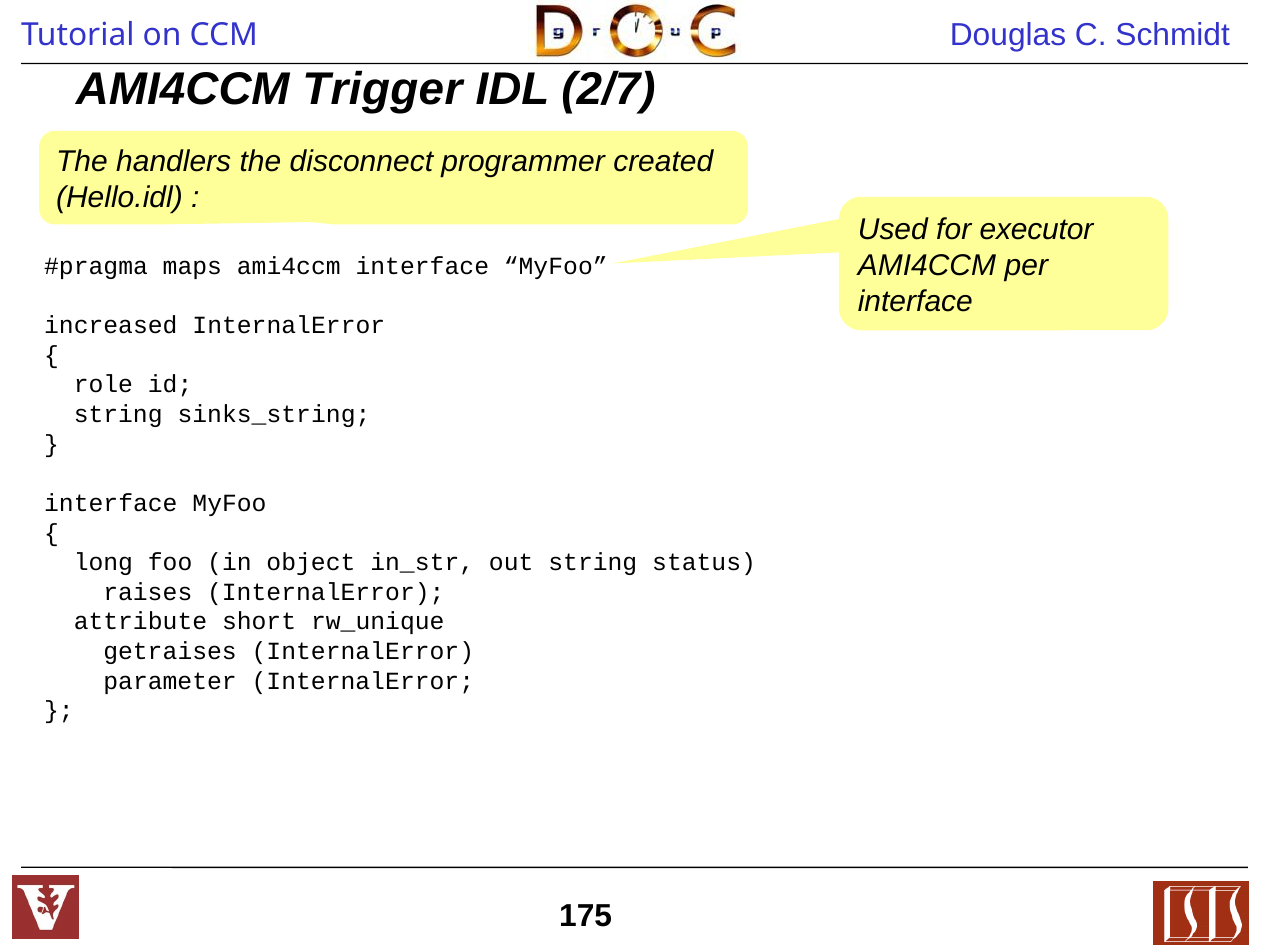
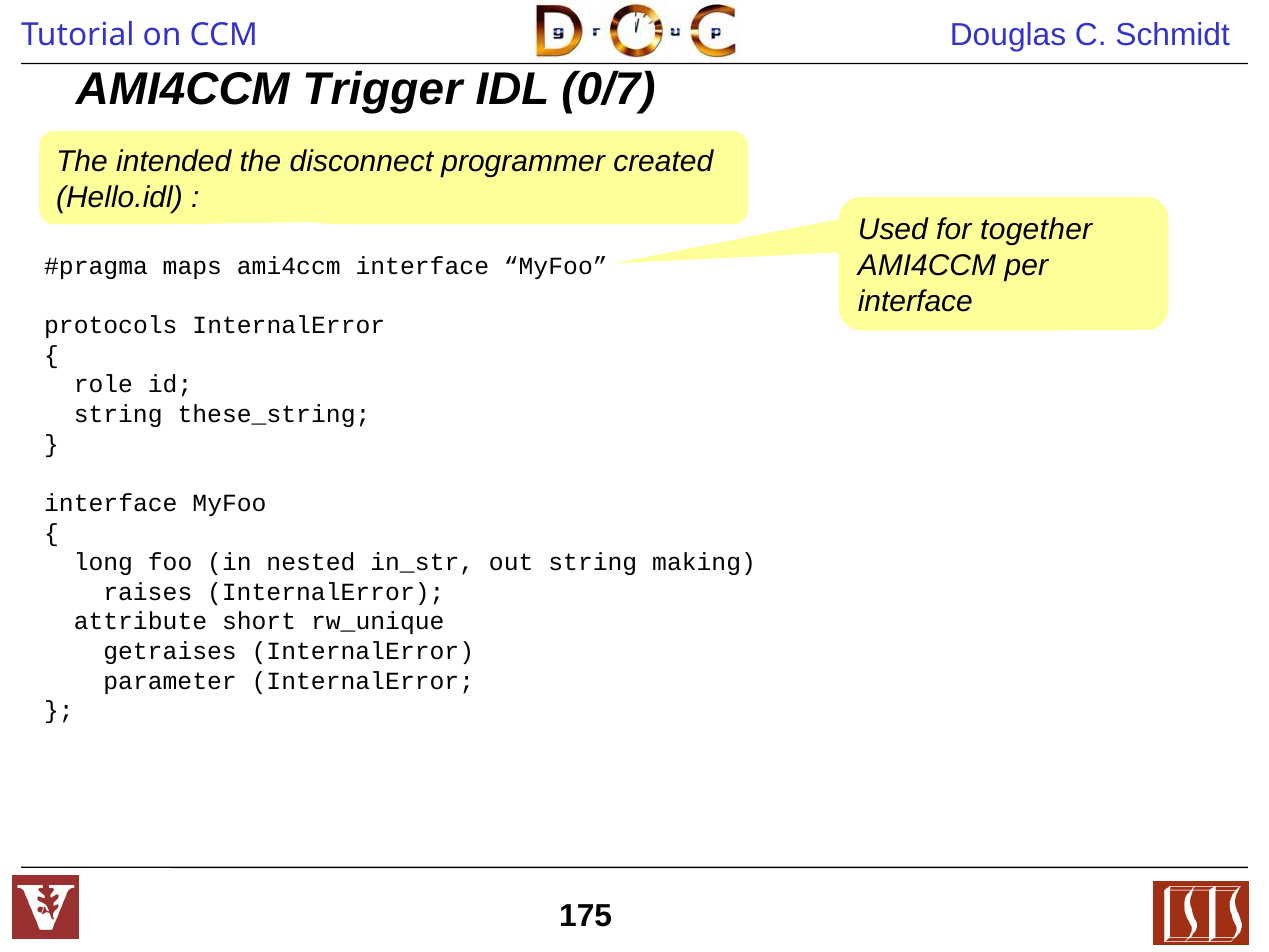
2/7: 2/7 -> 0/7
handlers: handlers -> intended
executor: executor -> together
increased: increased -> protocols
sinks_string: sinks_string -> these_string
object: object -> nested
status: status -> making
